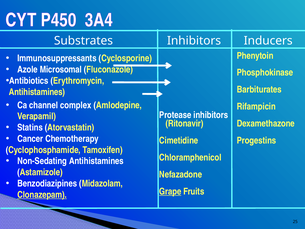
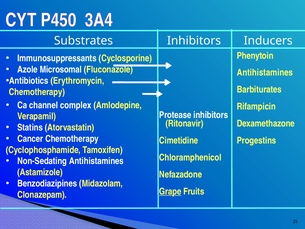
Phosphokinase at (265, 73): Phosphokinase -> Antihistamines
Antihistamines at (37, 92): Antihistamines -> Chemotherapy
Clonazepam underline: present -> none
